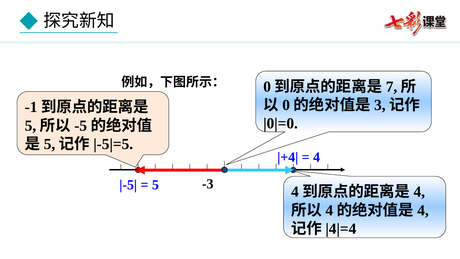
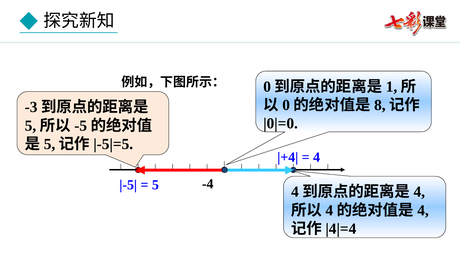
7 at (392, 87): 7 -> 1
3 at (380, 105): 3 -> 8
-1 at (31, 107): -1 -> -3
-3 at (208, 184): -3 -> -4
